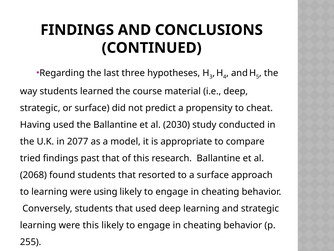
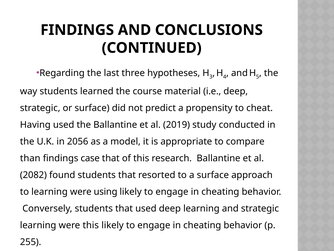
2030: 2030 -> 2019
2077: 2077 -> 2056
tried: tried -> than
past: past -> case
2068: 2068 -> 2082
